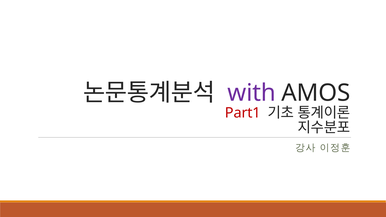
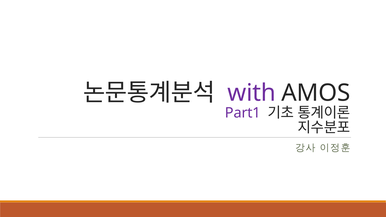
Part1 colour: red -> purple
